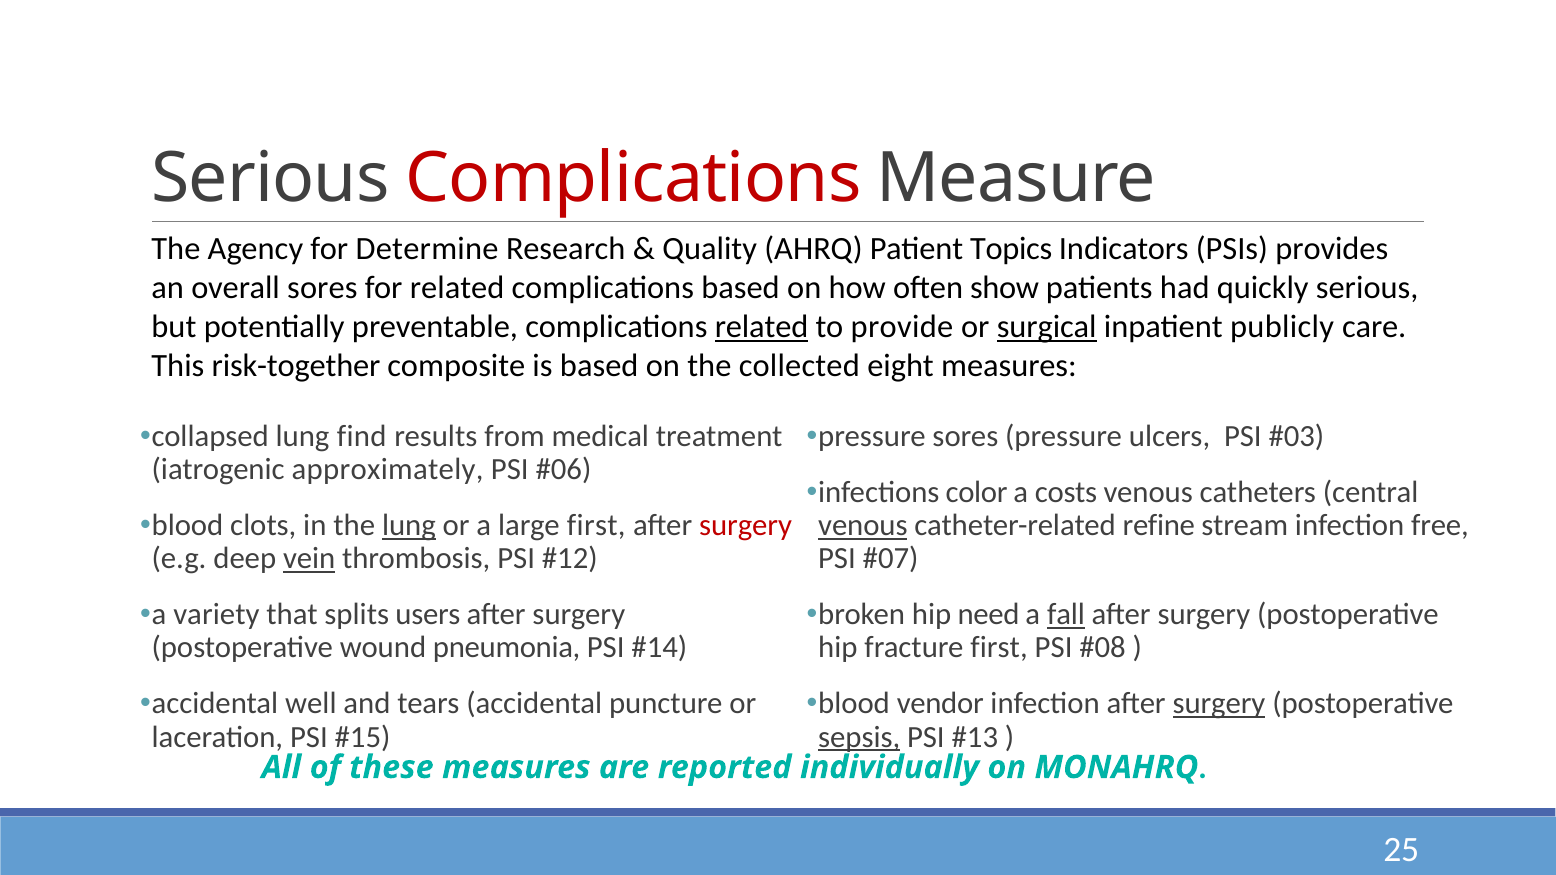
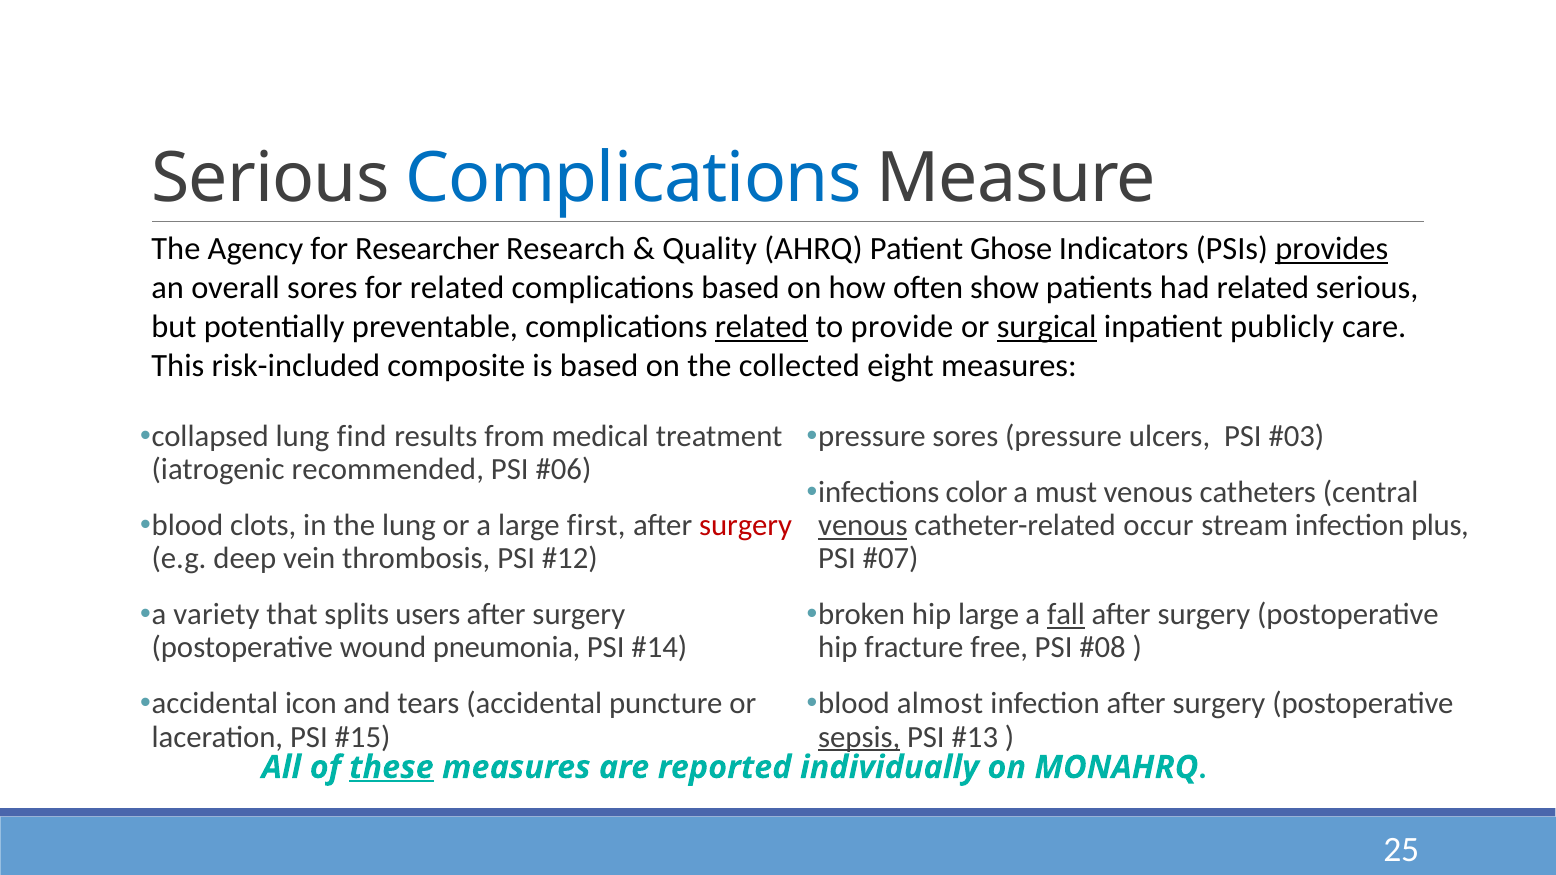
Complications at (633, 179) colour: red -> blue
Determine: Determine -> Researcher
Topics: Topics -> Ghose
provides underline: none -> present
had quickly: quickly -> related
risk-together: risk-together -> risk-included
approximately: approximately -> recommended
costs: costs -> must
lung at (409, 526) underline: present -> none
refine: refine -> occur
free: free -> plus
vein underline: present -> none
hip need: need -> large
fracture first: first -> free
well: well -> icon
vendor: vendor -> almost
surgery at (1219, 704) underline: present -> none
these underline: none -> present
